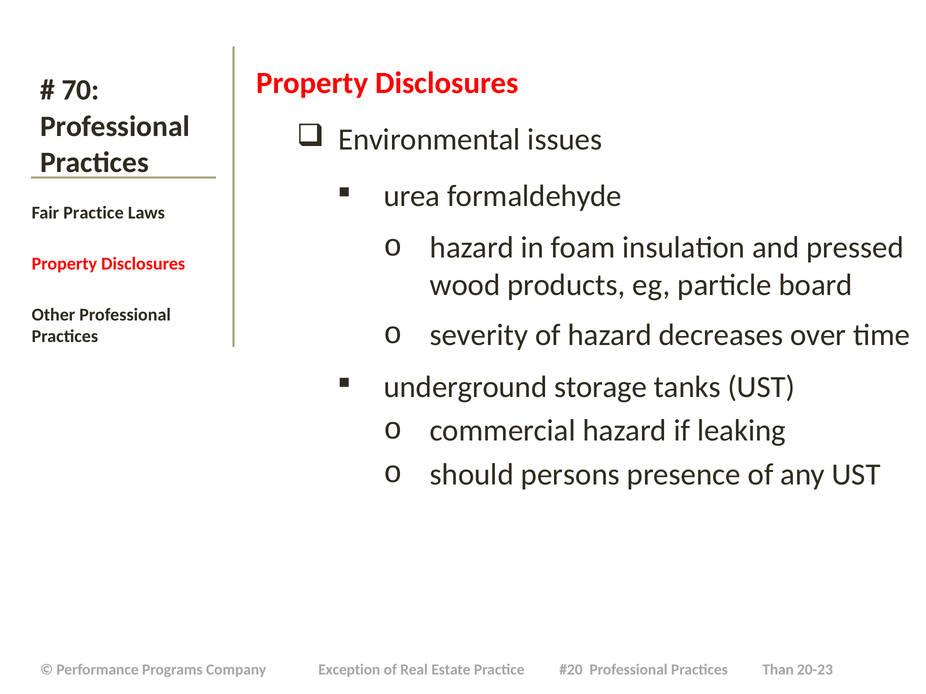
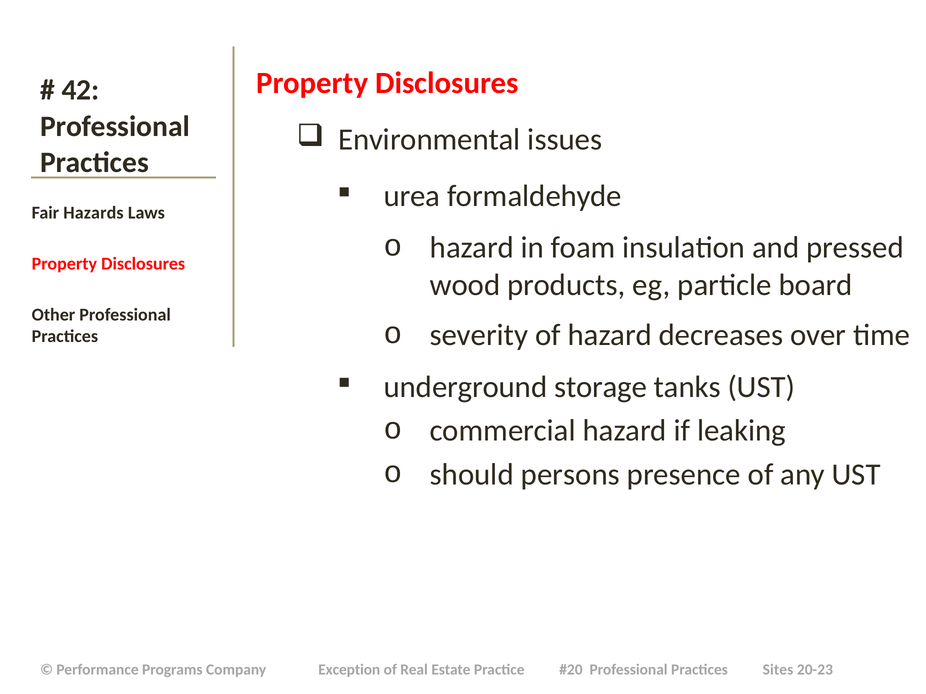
70: 70 -> 42
Fair Practice: Practice -> Hazards
Than: Than -> Sites
